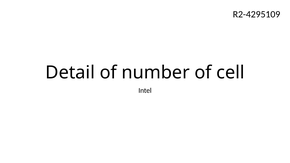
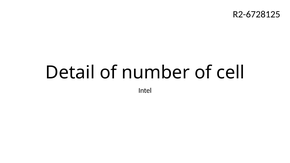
R2-4295109: R2-4295109 -> R2-6728125
